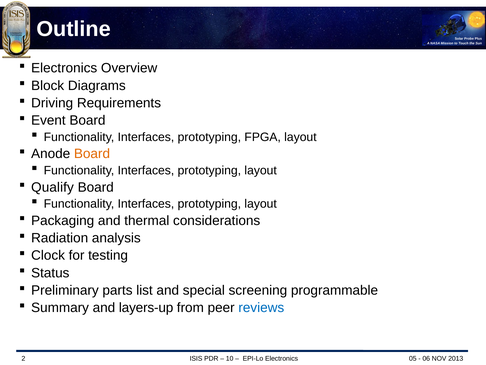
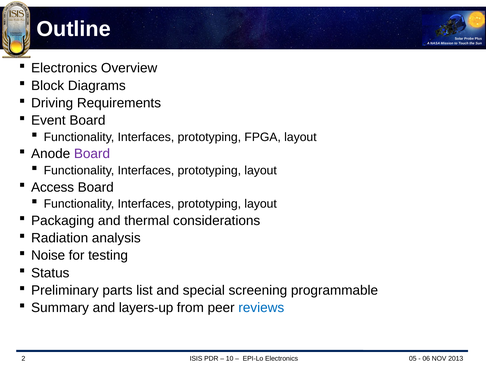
Board at (92, 154) colour: orange -> purple
Qualify: Qualify -> Access
Clock: Clock -> Noise
